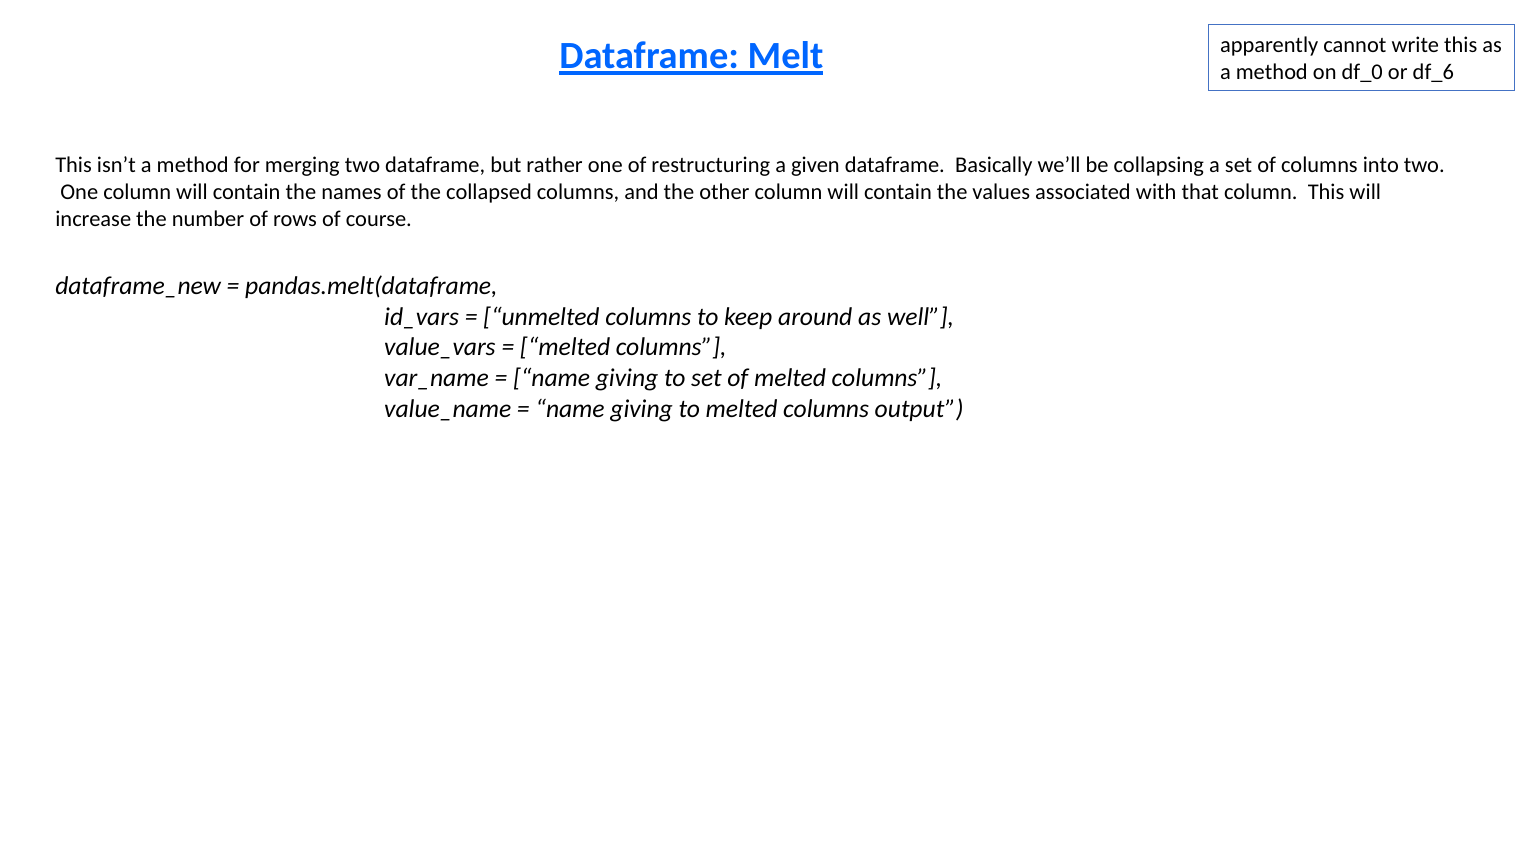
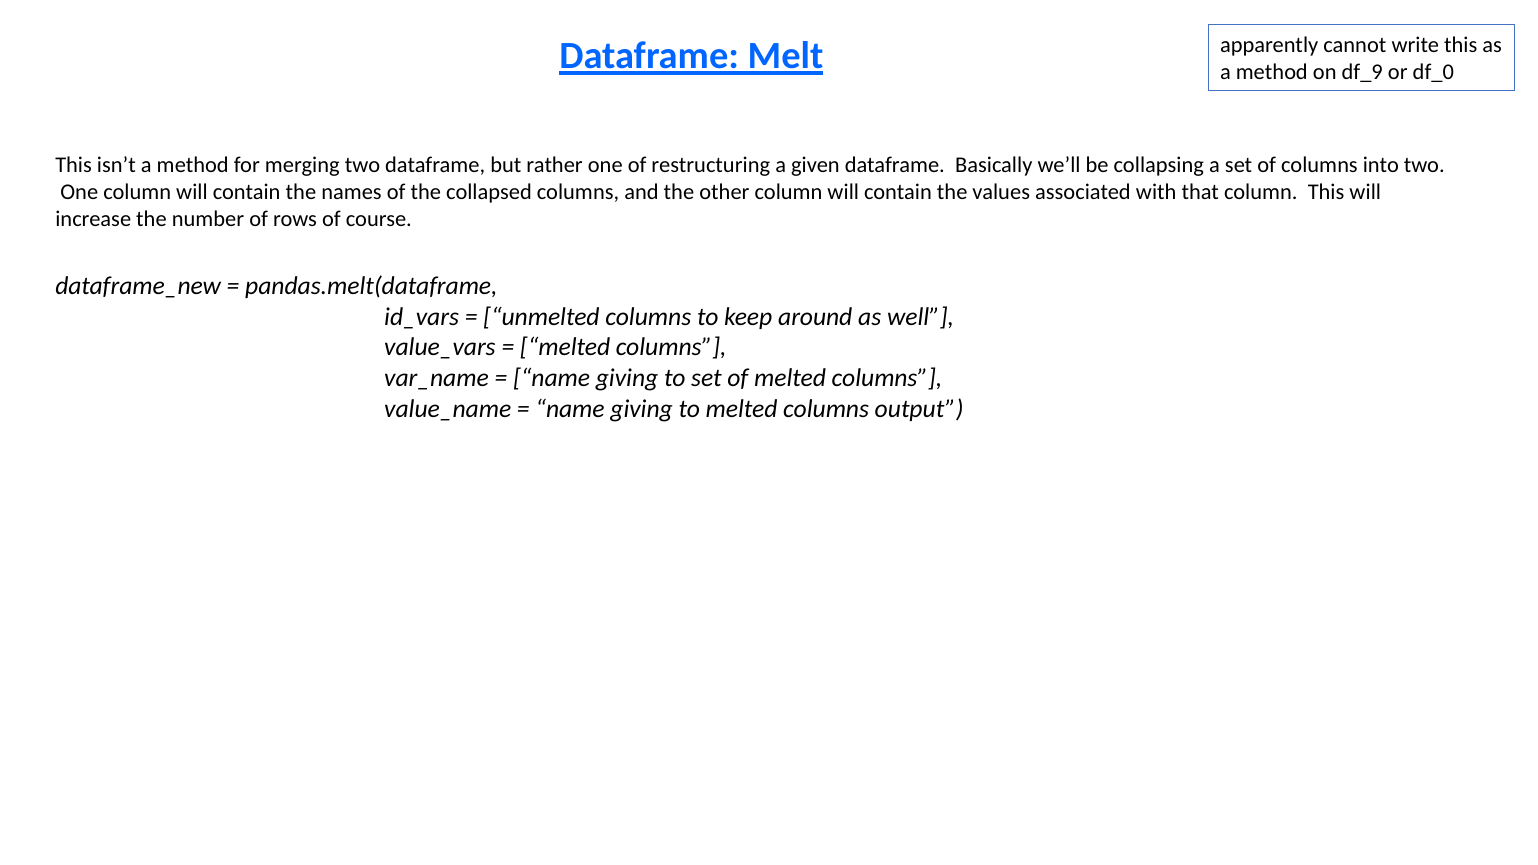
df_0: df_0 -> df_9
df_6: df_6 -> df_0
